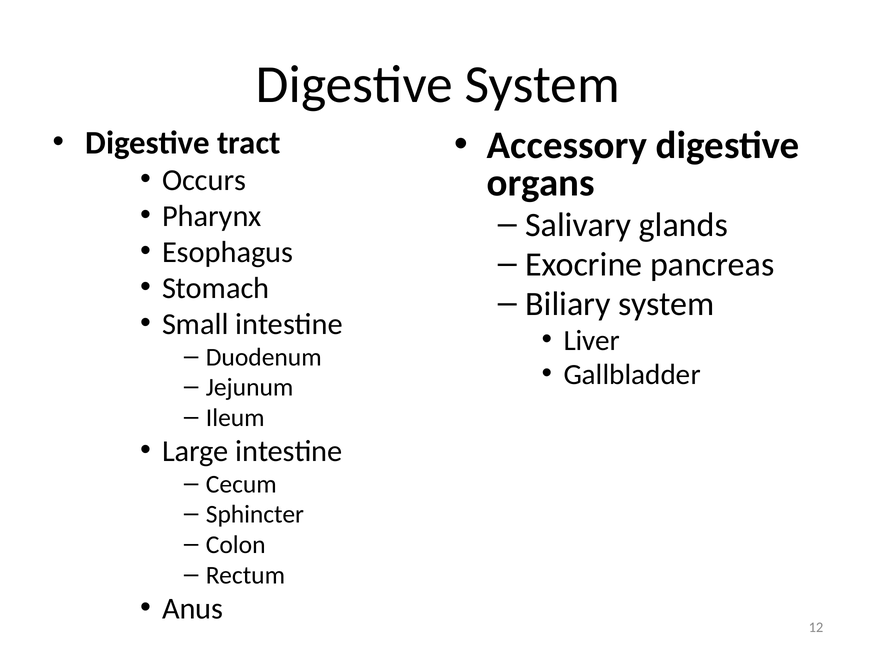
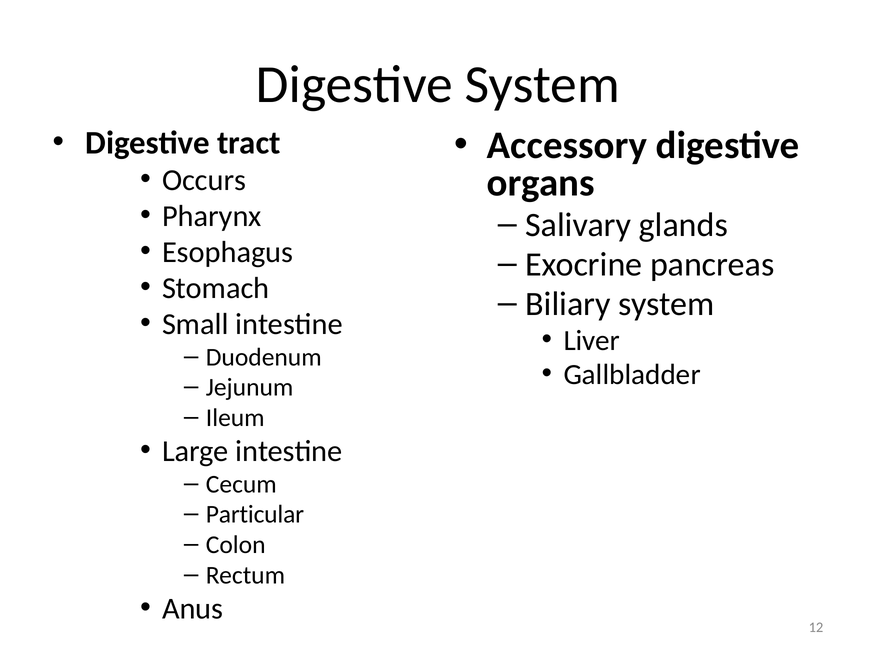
Sphincter: Sphincter -> Particular
